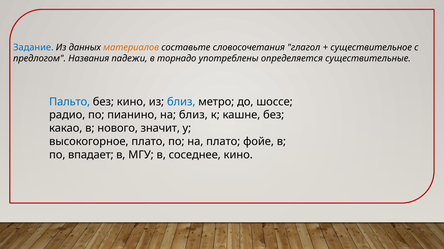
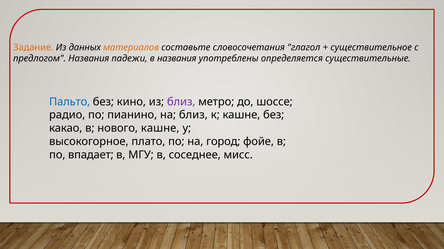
Задание colour: blue -> orange
в торнадо: торнадо -> названия
близ at (181, 102) colour: blue -> purple
нового значит: значит -> кашне
на плато: плато -> город
соседнее кино: кино -> мисс
